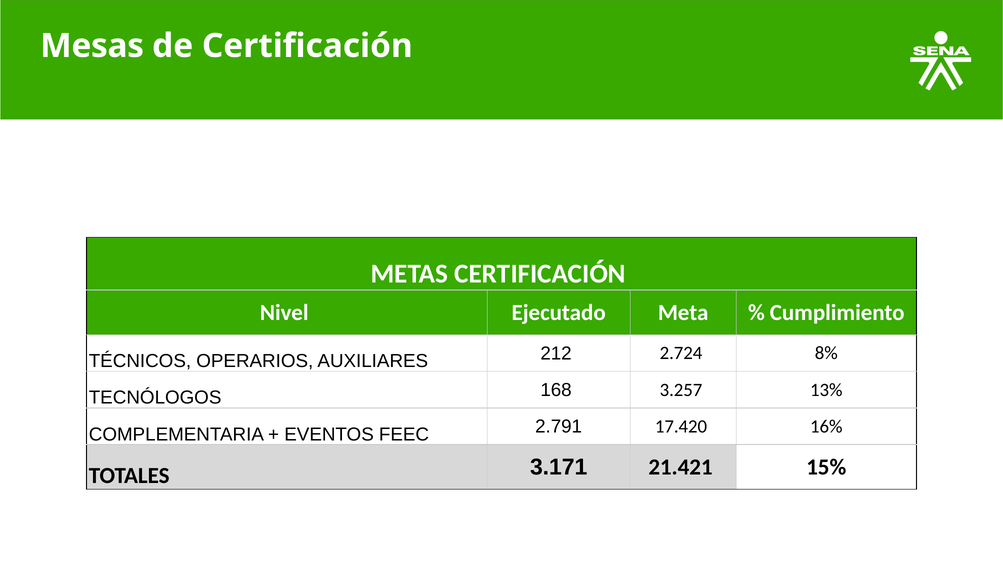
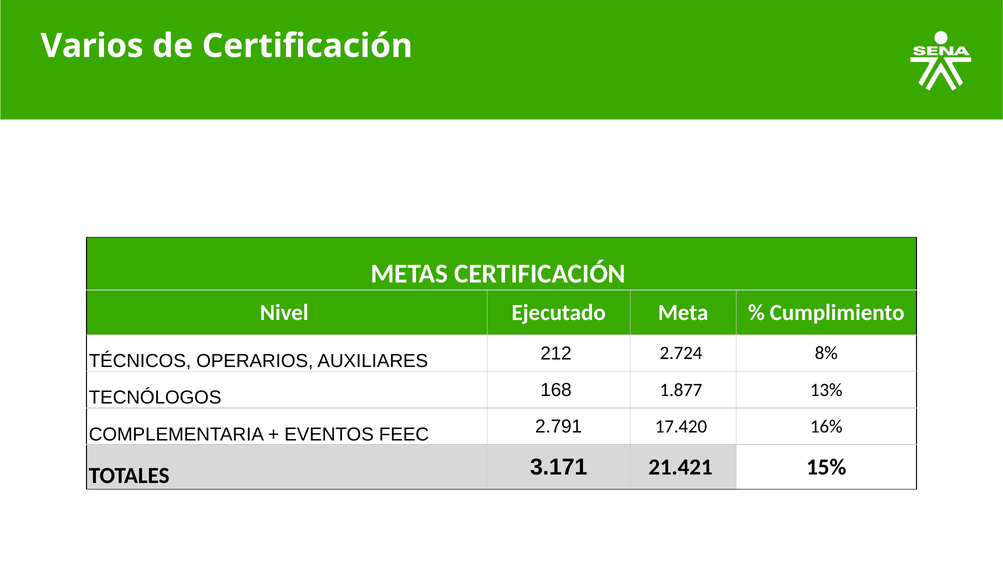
Mesas: Mesas -> Varios
3.257: 3.257 -> 1.877
